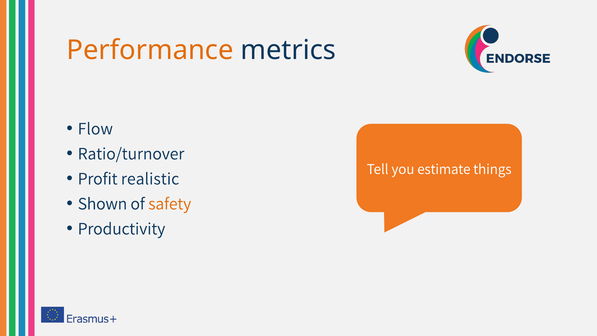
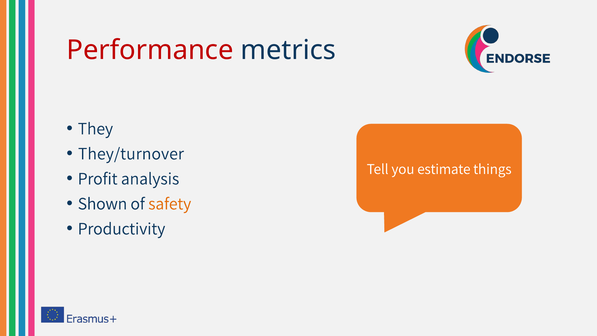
Performance colour: orange -> red
Flow: Flow -> They
Ratio/turnover: Ratio/turnover -> They/turnover
realistic: realistic -> analysis
